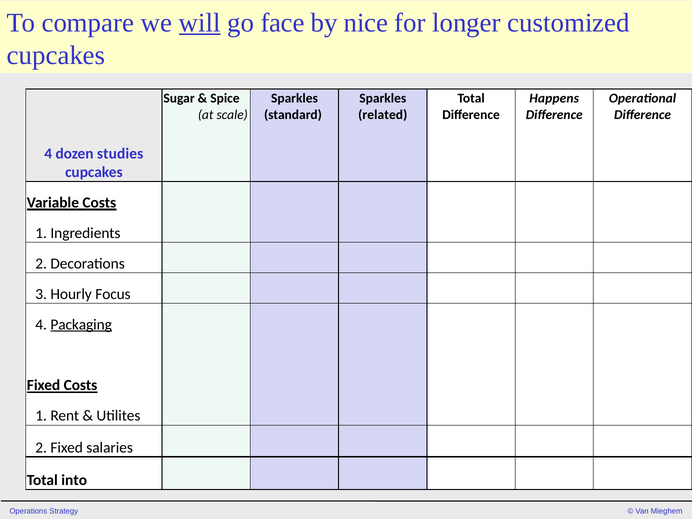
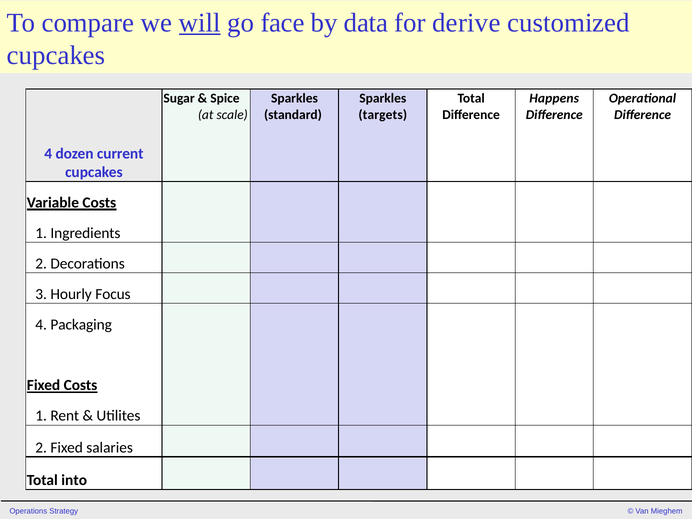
nice: nice -> data
longer: longer -> derive
related: related -> targets
studies: studies -> current
Packaging underline: present -> none
